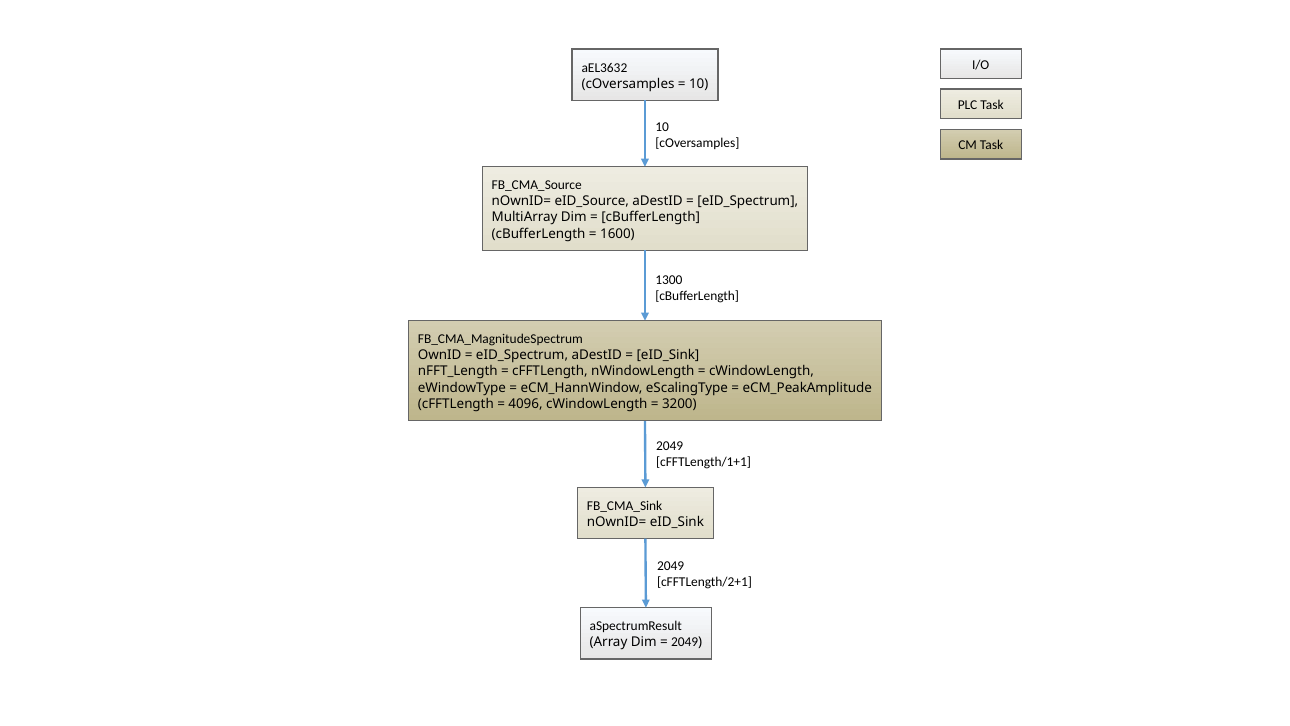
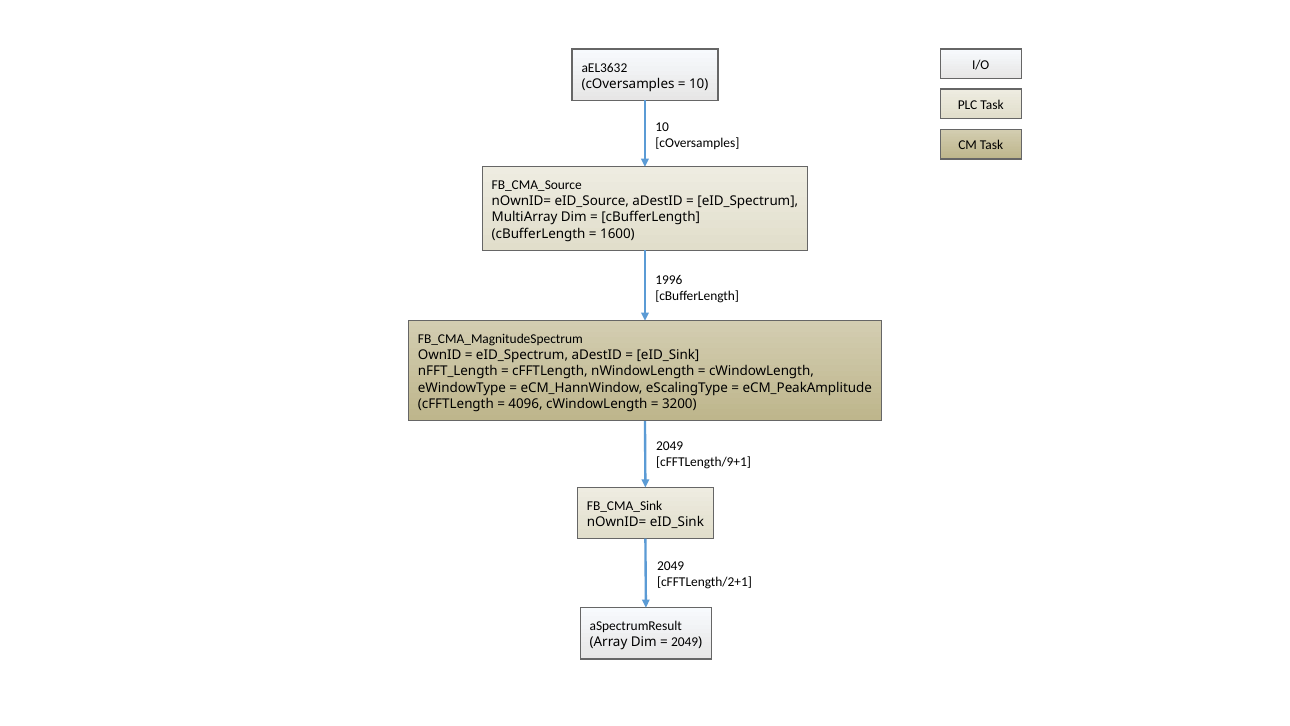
1300: 1300 -> 1996
cFFTLength/1+1: cFFTLength/1+1 -> cFFTLength/9+1
